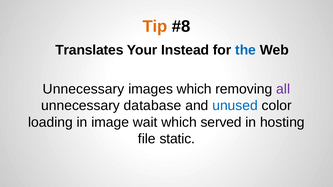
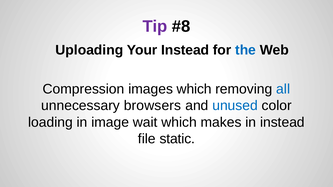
Tip colour: orange -> purple
Translates: Translates -> Uploading
Unnecessary at (84, 89): Unnecessary -> Compression
all colour: purple -> blue
database: database -> browsers
served: served -> makes
in hosting: hosting -> instead
